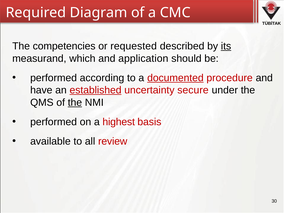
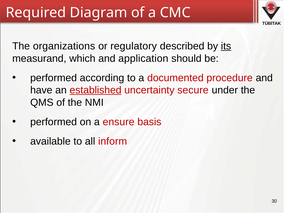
competencies: competencies -> organizations
requested: requested -> regulatory
documented underline: present -> none
the at (75, 102) underline: present -> none
highest: highest -> ensure
review: review -> inform
